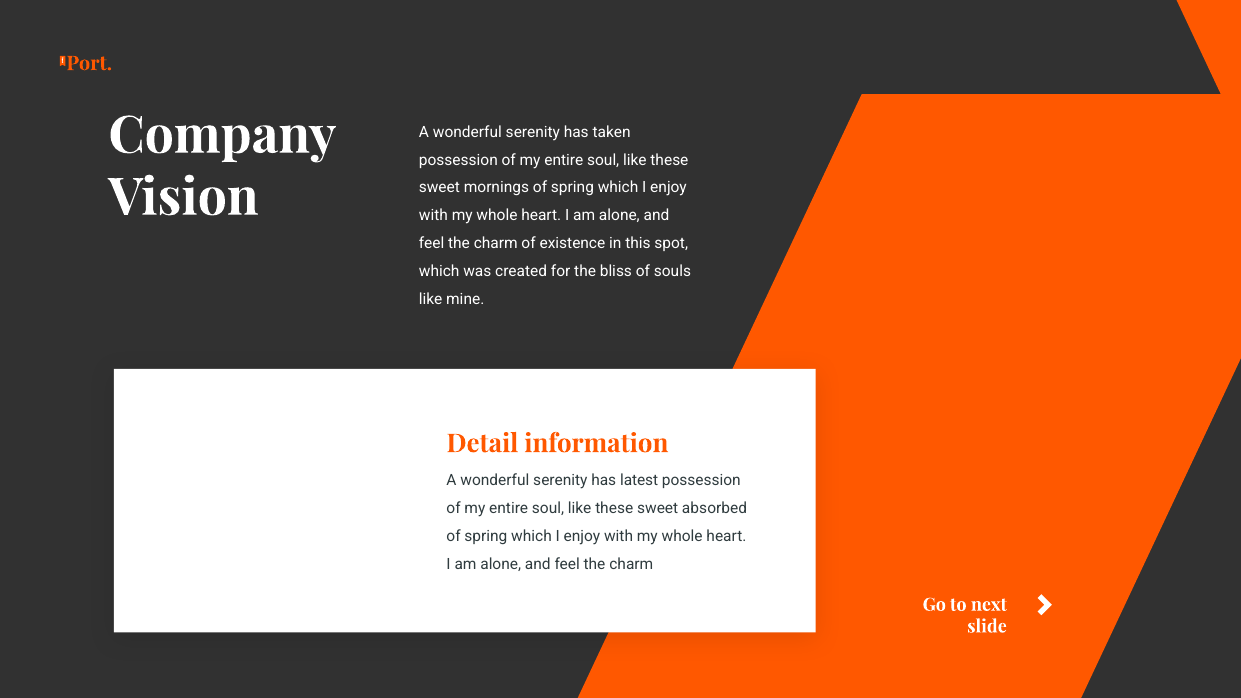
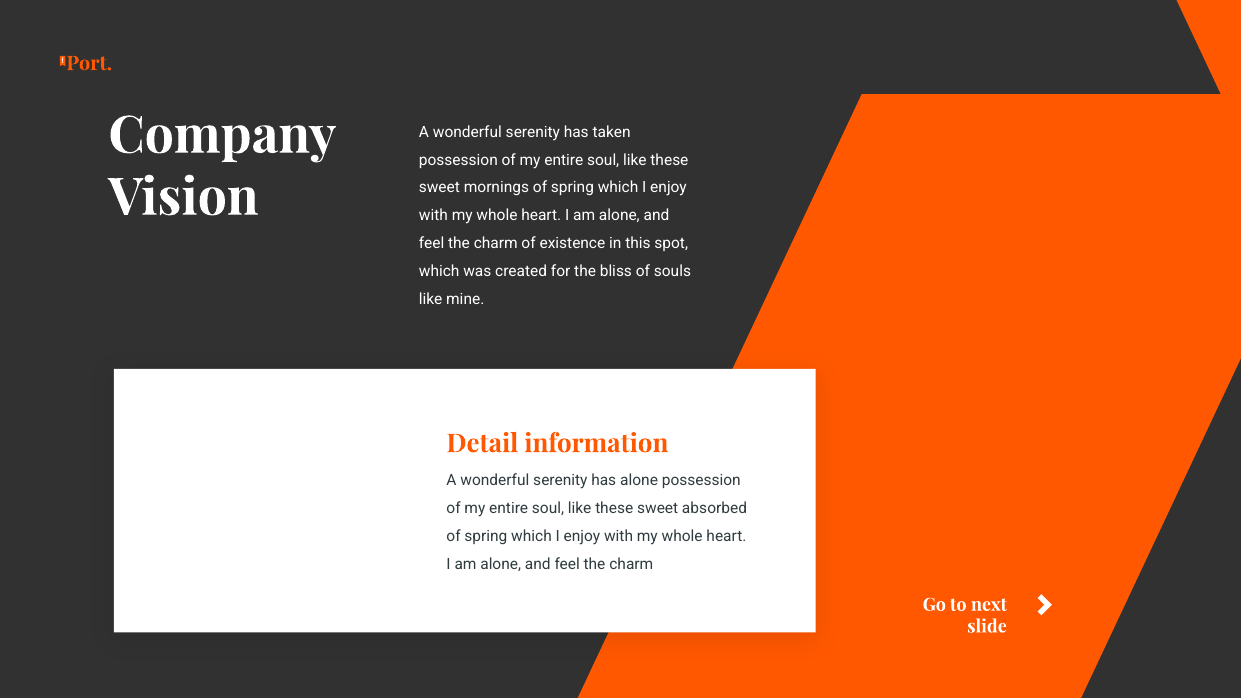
has latest: latest -> alone
